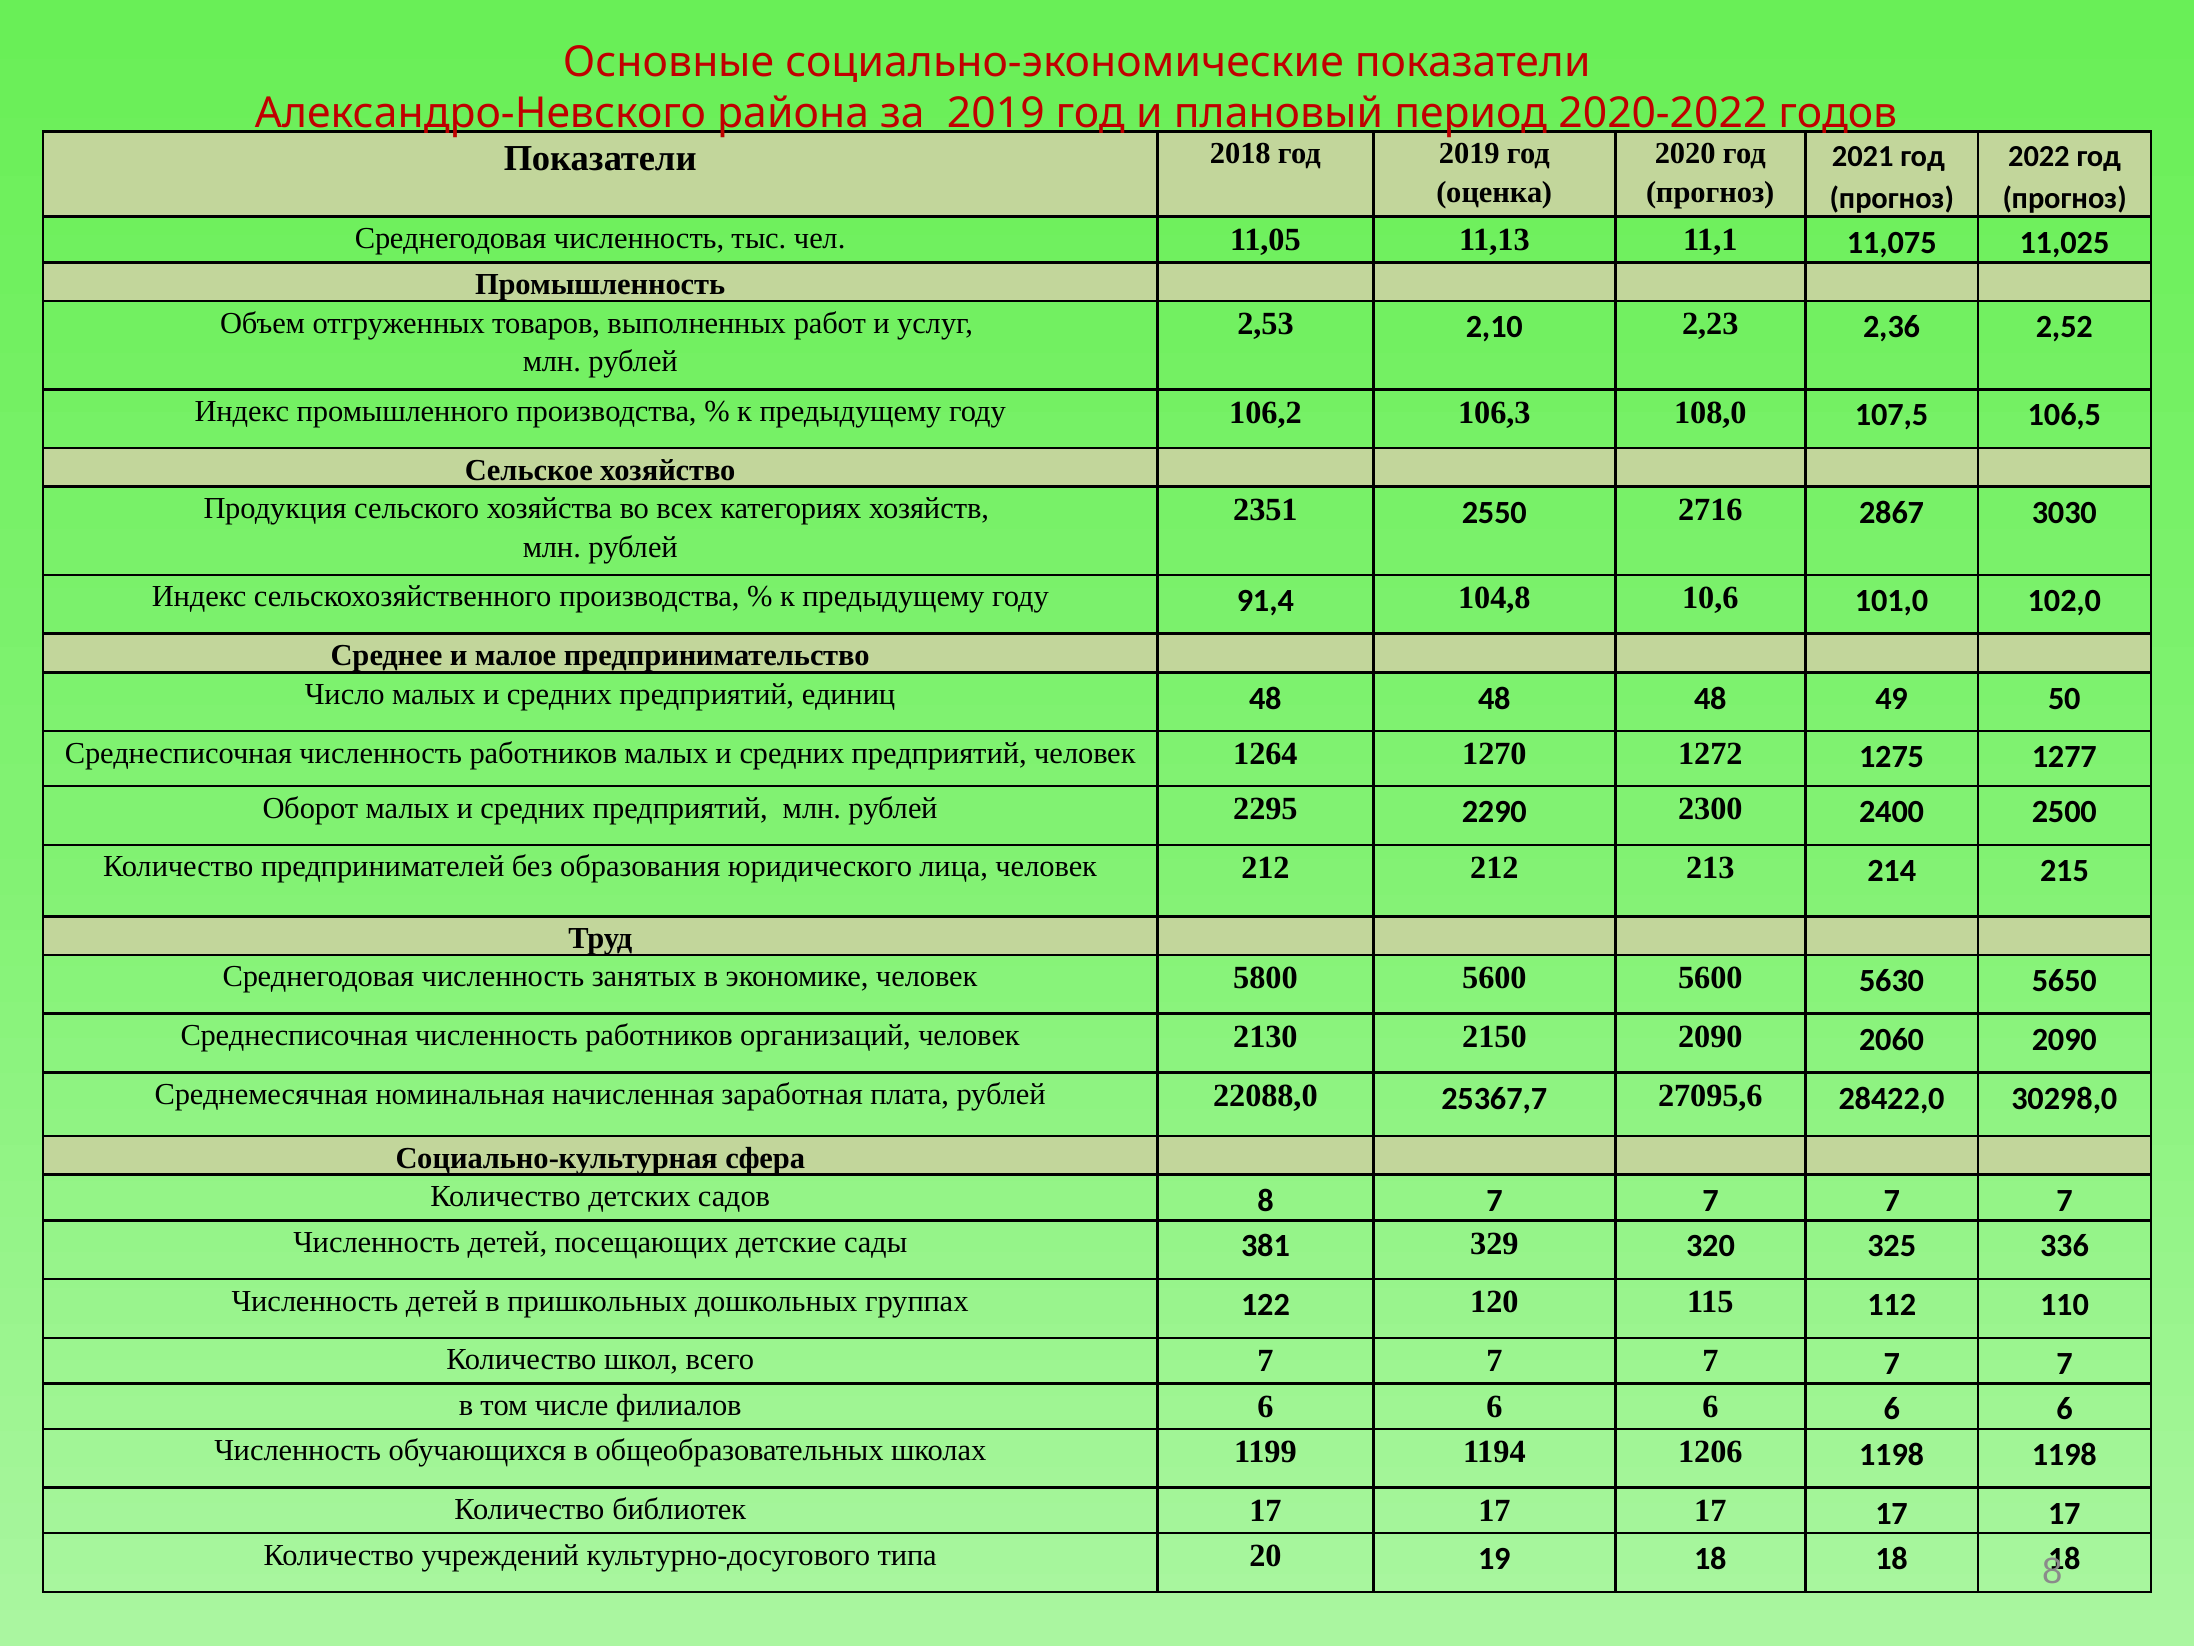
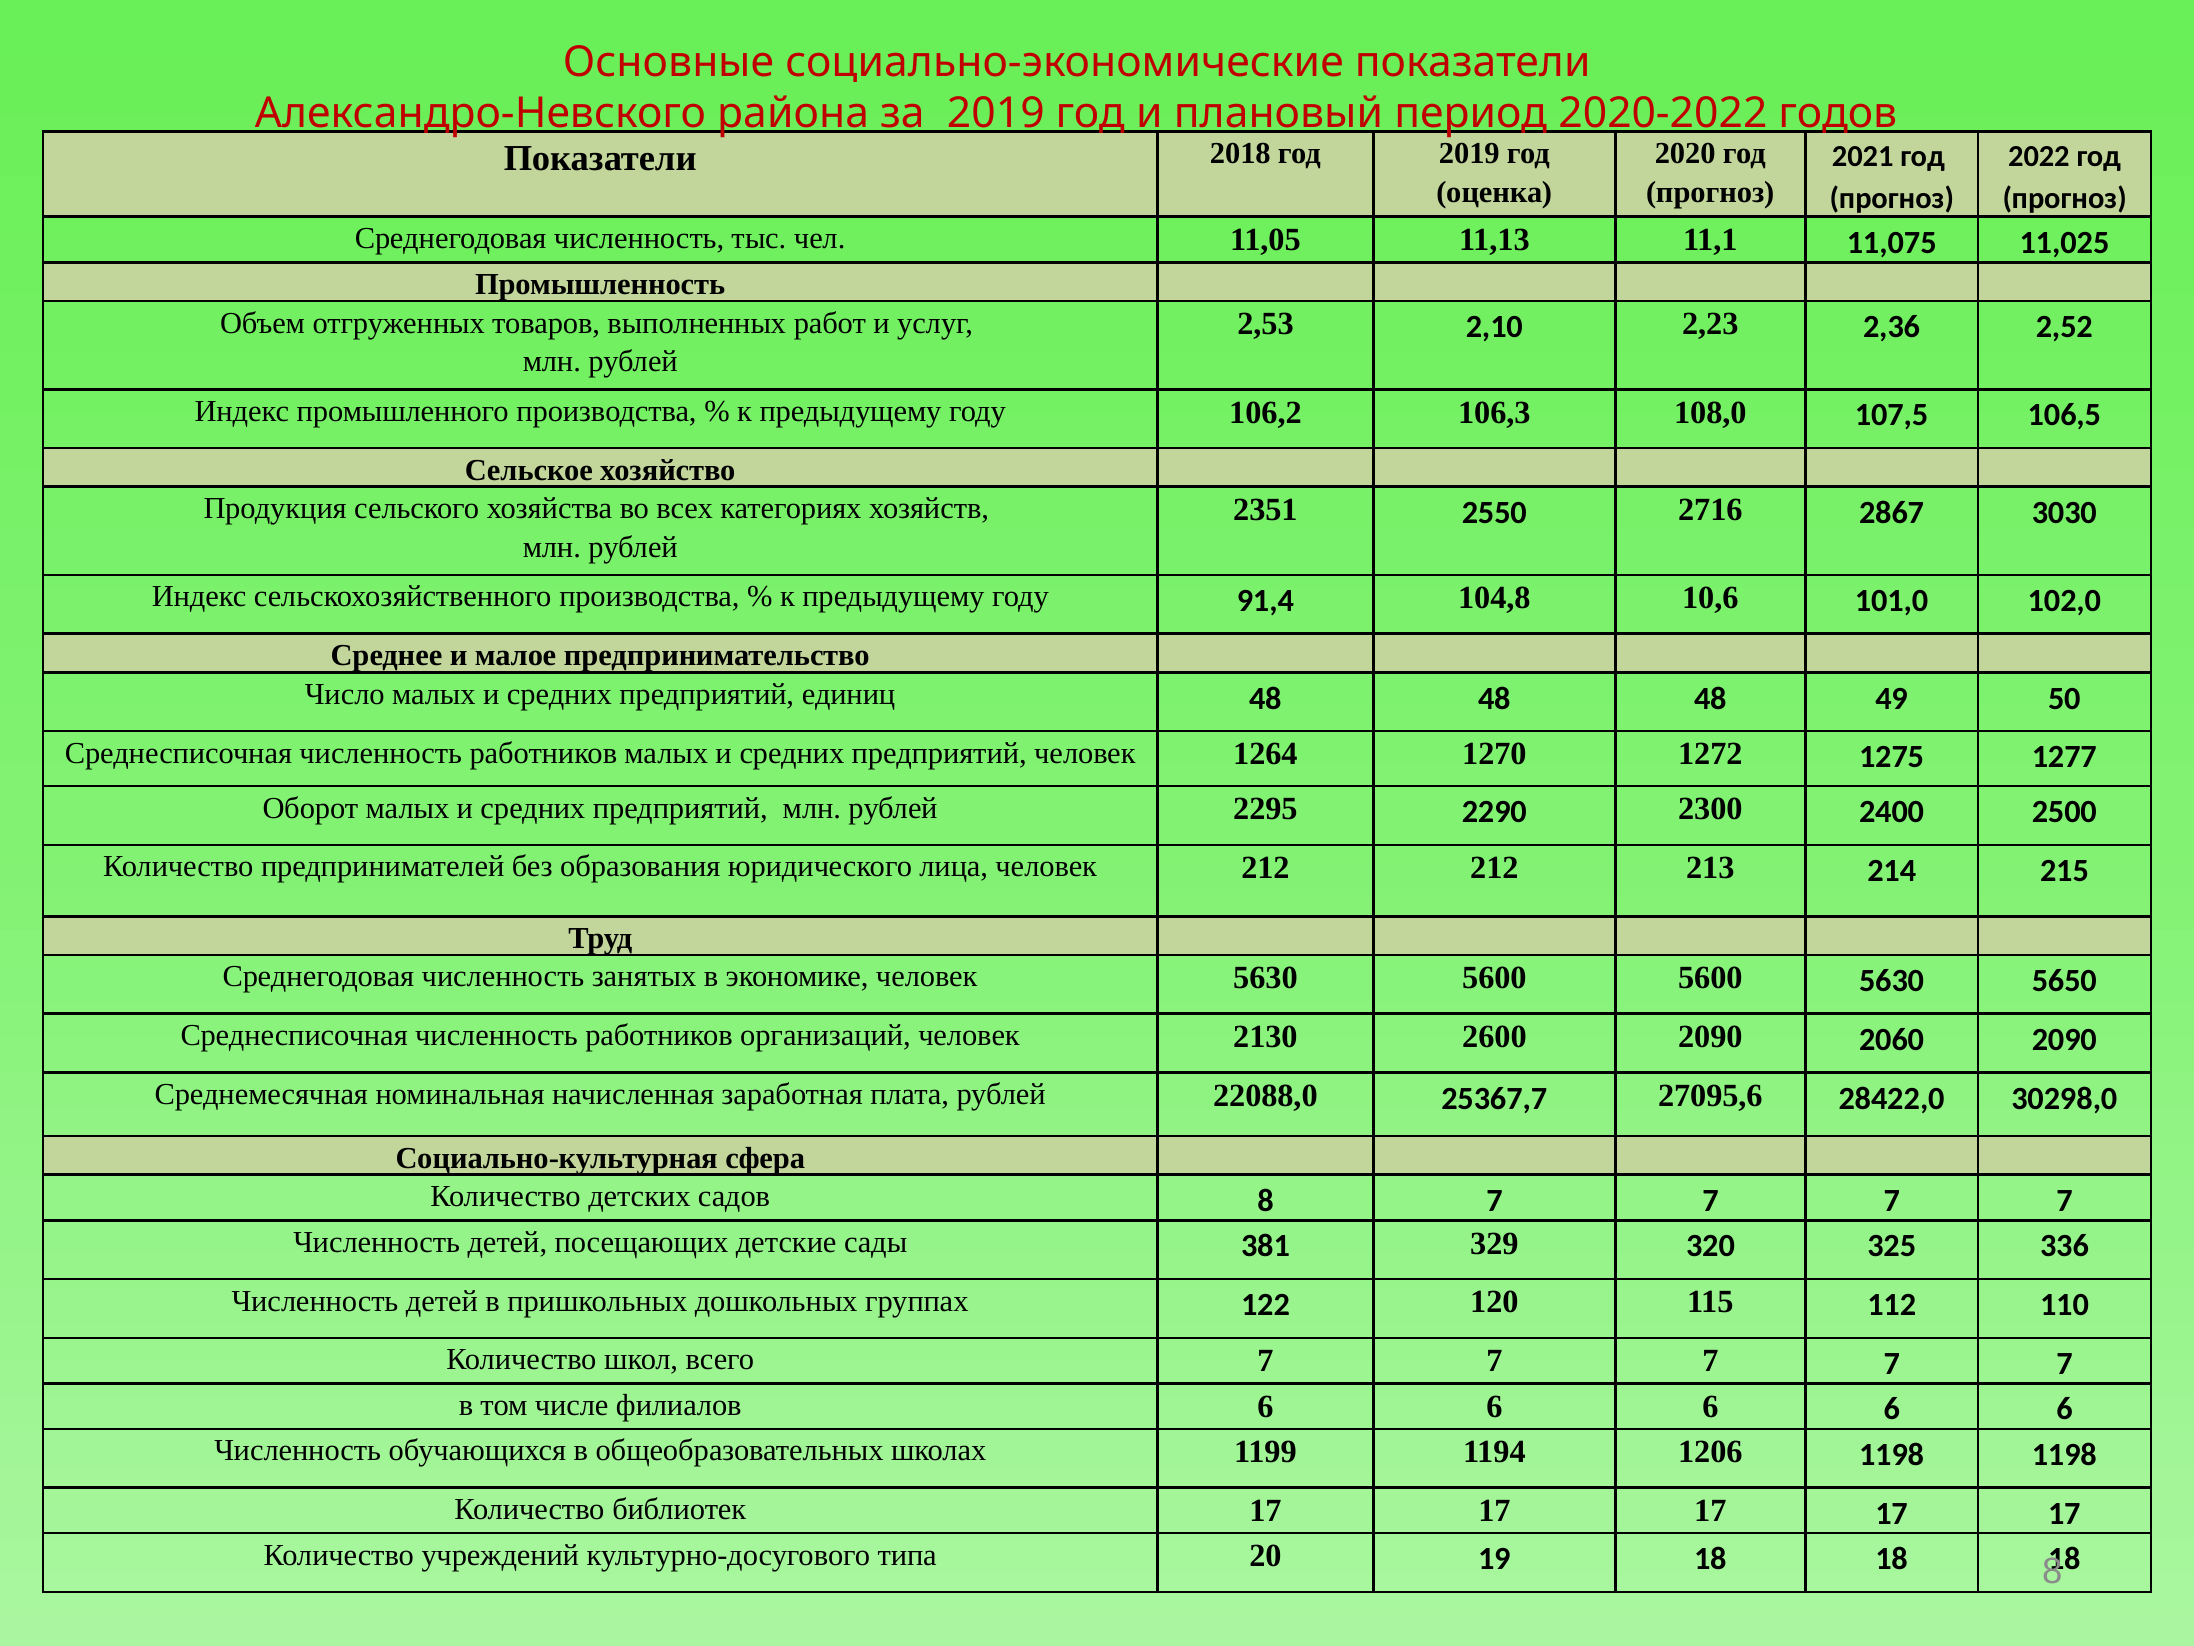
человек 5800: 5800 -> 5630
2150: 2150 -> 2600
